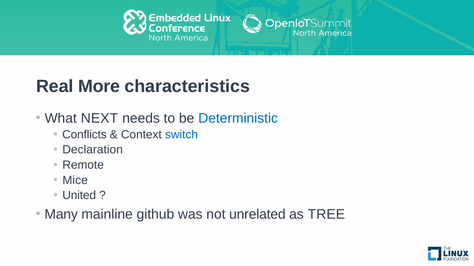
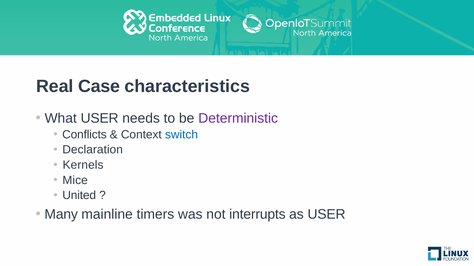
More: More -> Case
What NEXT: NEXT -> USER
Deterministic colour: blue -> purple
Remote: Remote -> Kernels
github: github -> timers
unrelated: unrelated -> interrupts
as TREE: TREE -> USER
